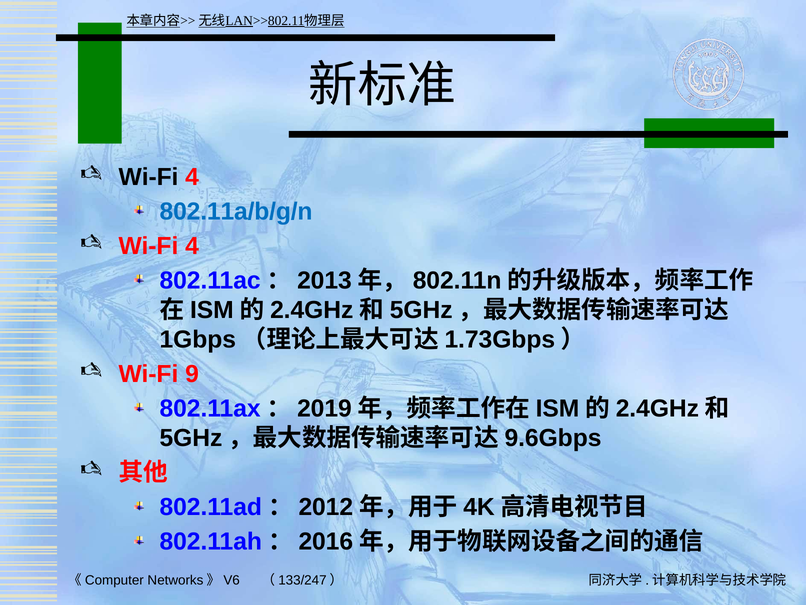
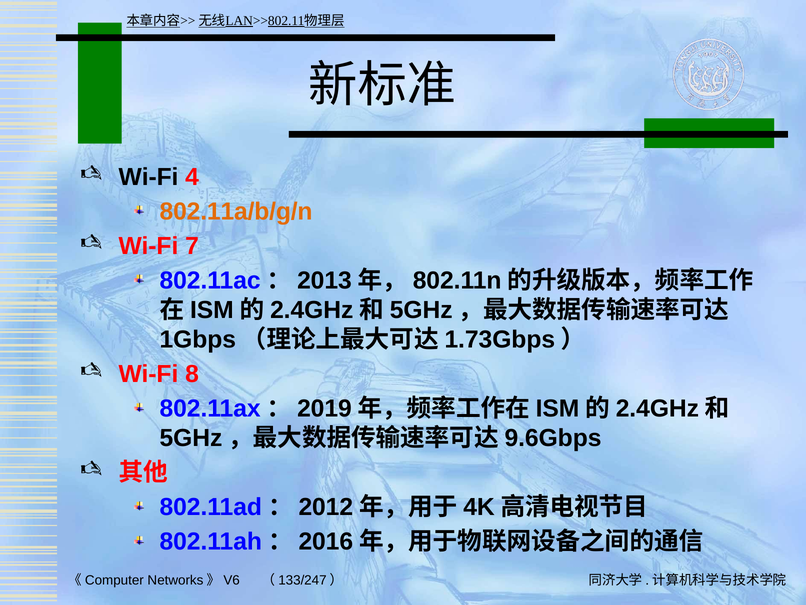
802.11a/b/g/n colour: blue -> orange
4 at (192, 246): 4 -> 7
9: 9 -> 8
